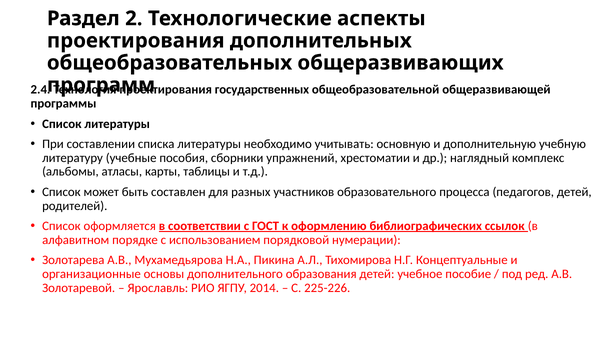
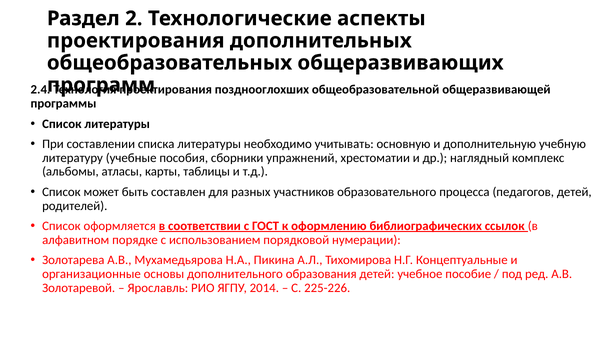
государственных: государственных -> позднооглохших
